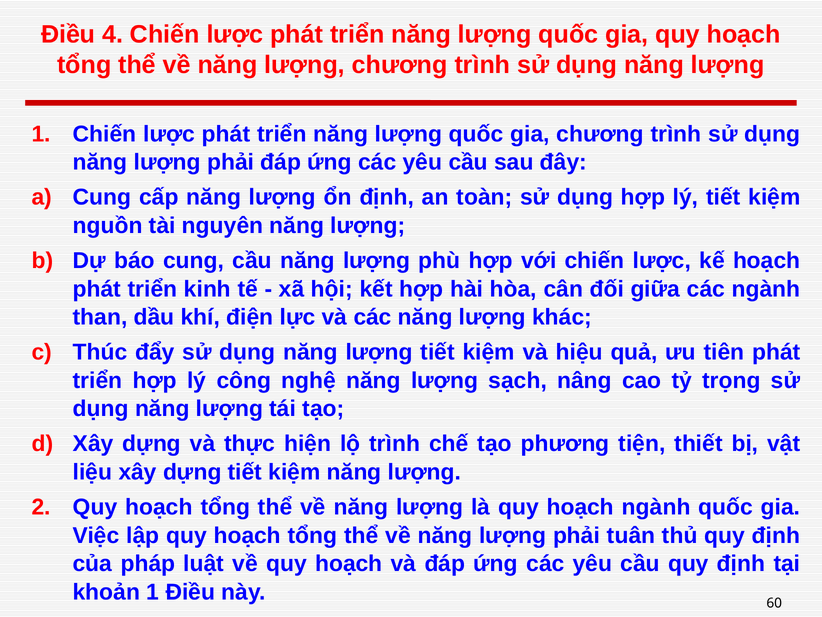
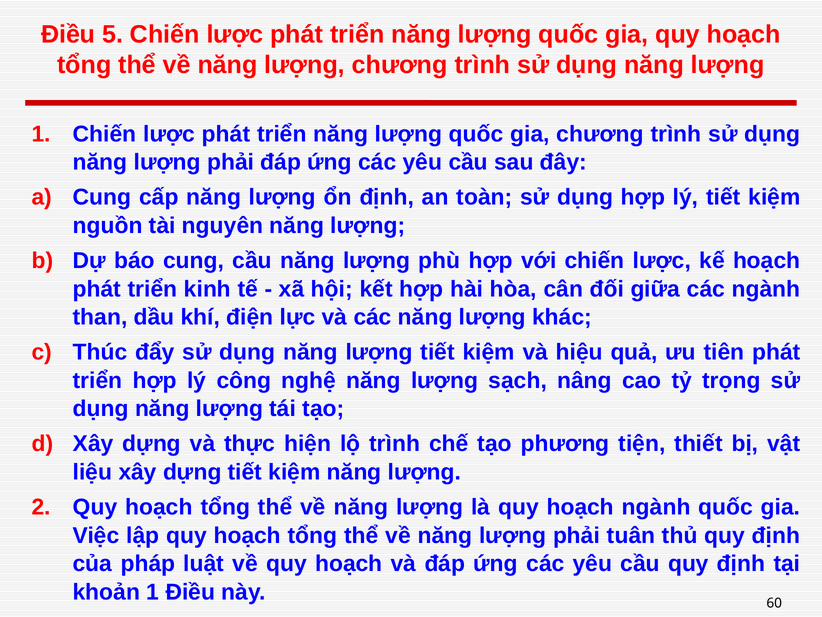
4: 4 -> 5
